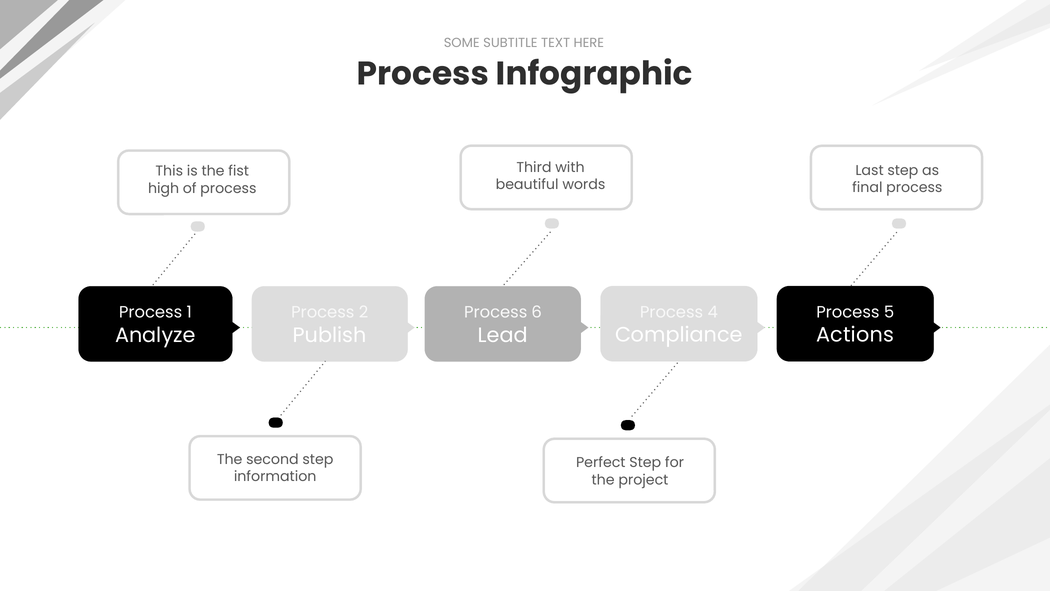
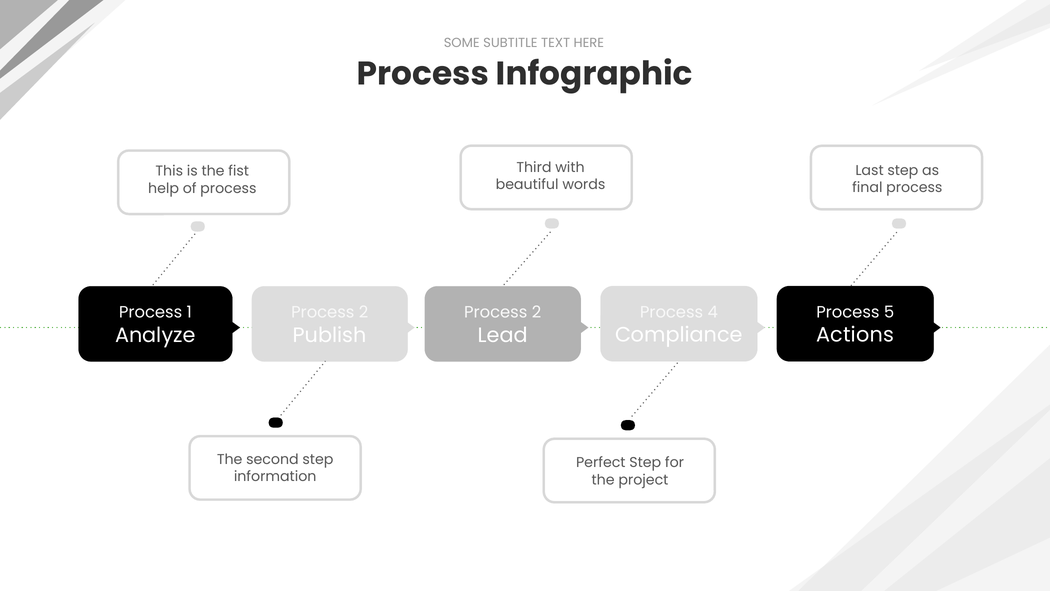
high: high -> help
6 at (537, 312): 6 -> 2
